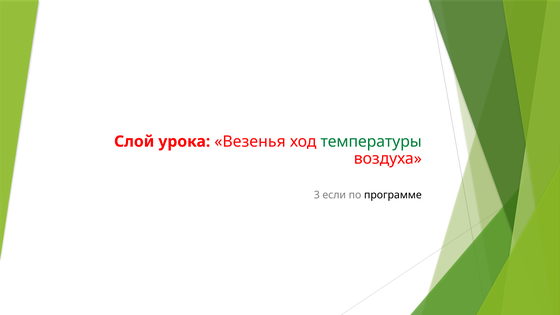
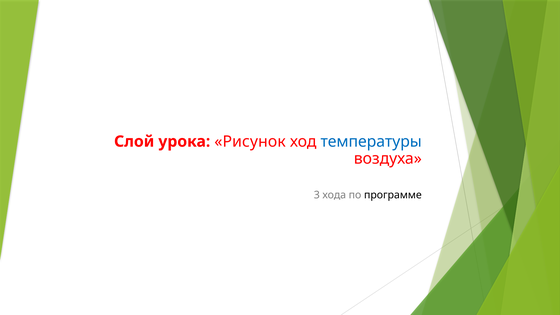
Везенья: Везенья -> Рисунок
температуры colour: green -> blue
если: если -> хода
